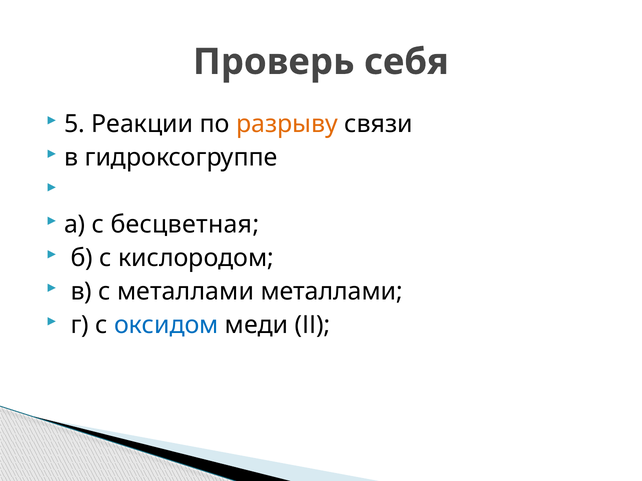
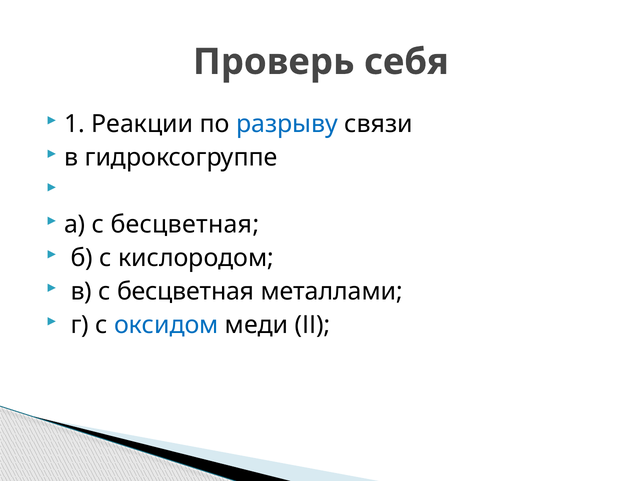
5: 5 -> 1
разрыву colour: orange -> blue
в с металлами: металлами -> бесцветная
